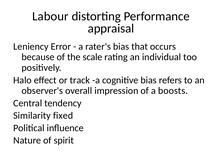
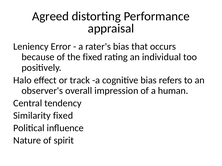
Labour: Labour -> Agreed
the scale: scale -> fixed
boosts: boosts -> human
